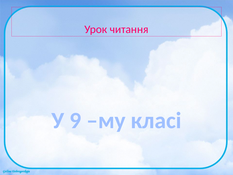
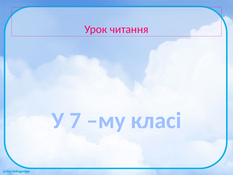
9: 9 -> 7
